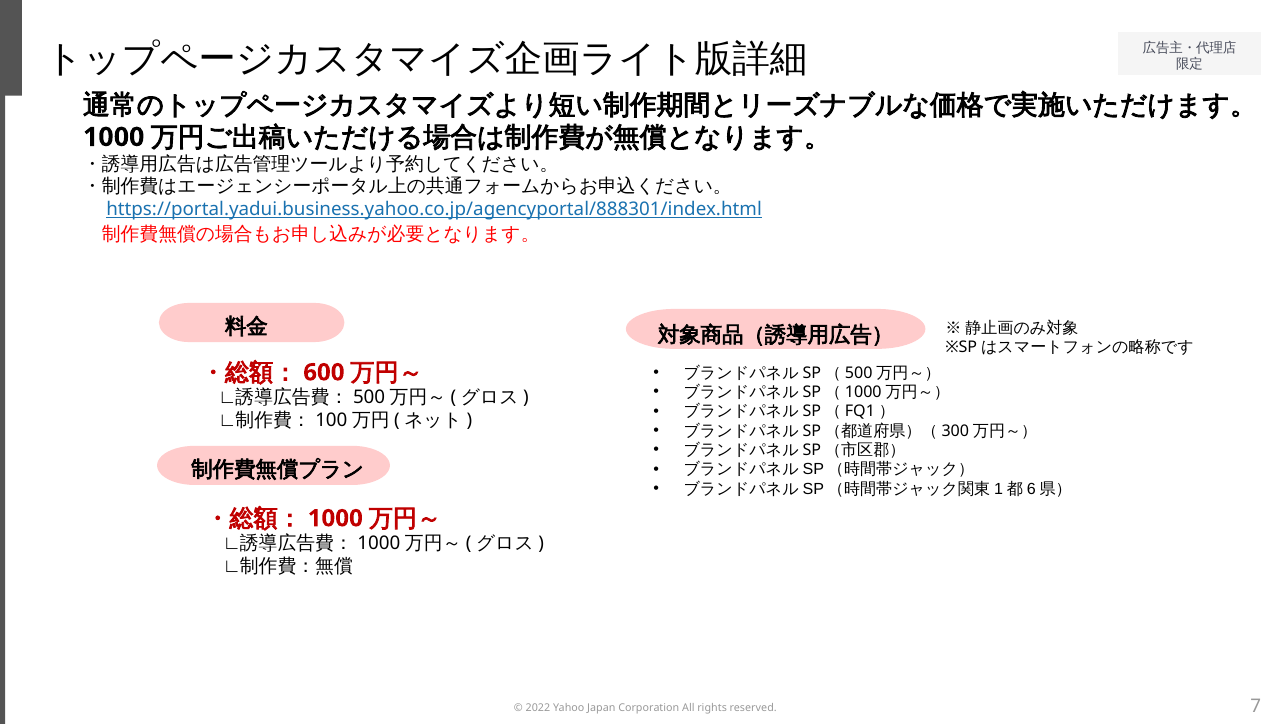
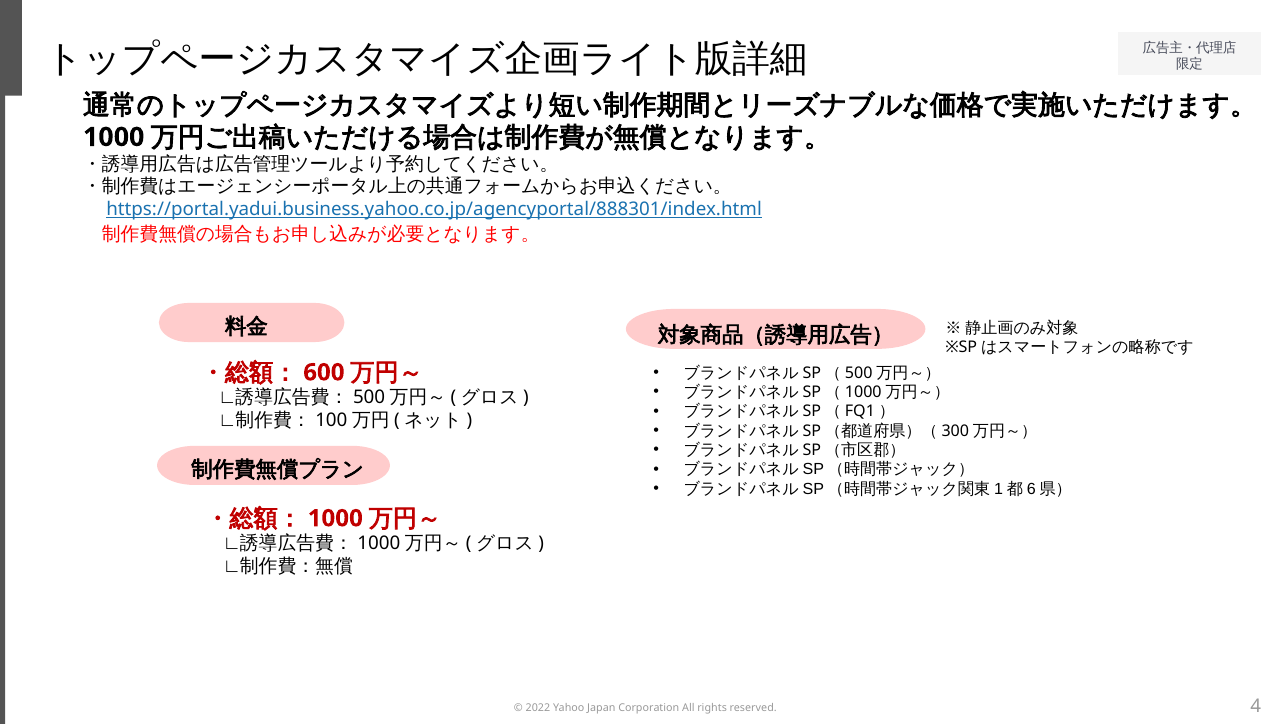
7: 7 -> 4
